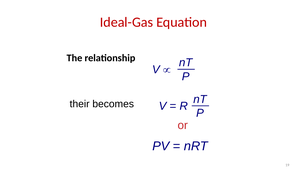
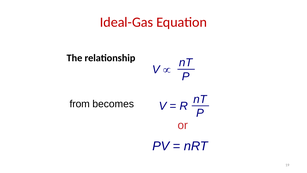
their: their -> from
